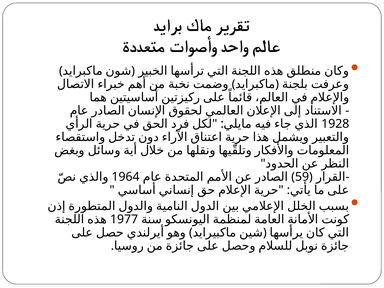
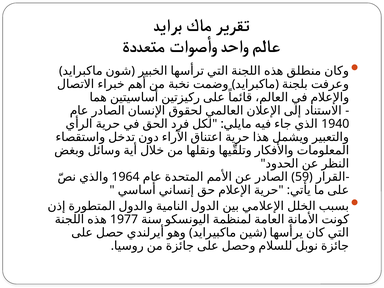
1928: 1928 -> 1940
